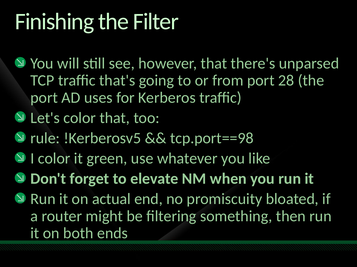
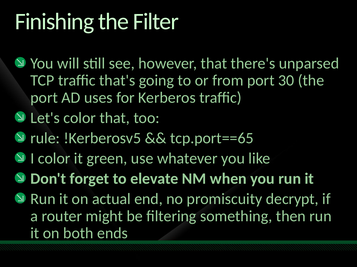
28: 28 -> 30
tcp.port==98: tcp.port==98 -> tcp.port==65
bloated: bloated -> decrypt
